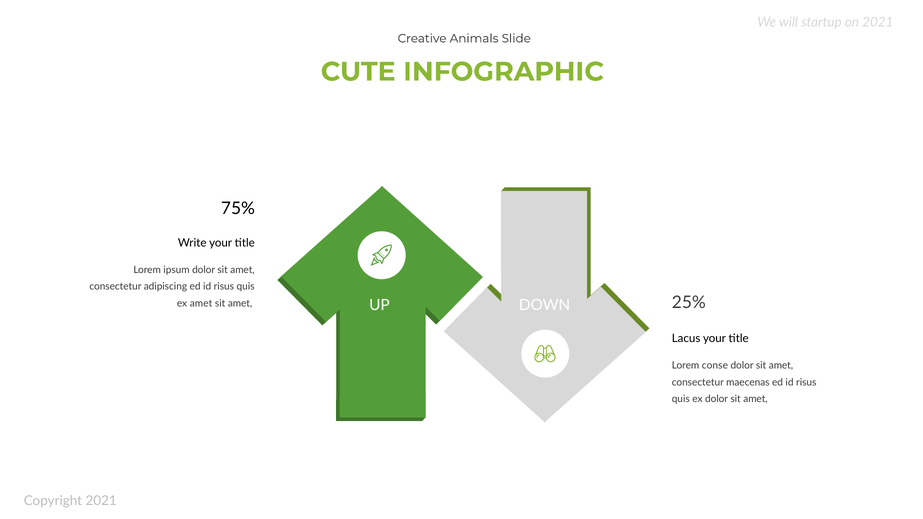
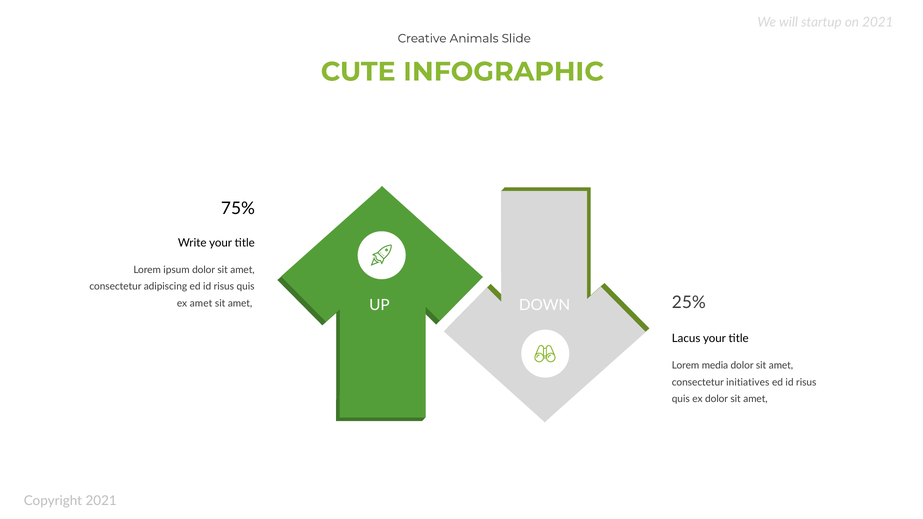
conse: conse -> media
maecenas: maecenas -> initiatives
